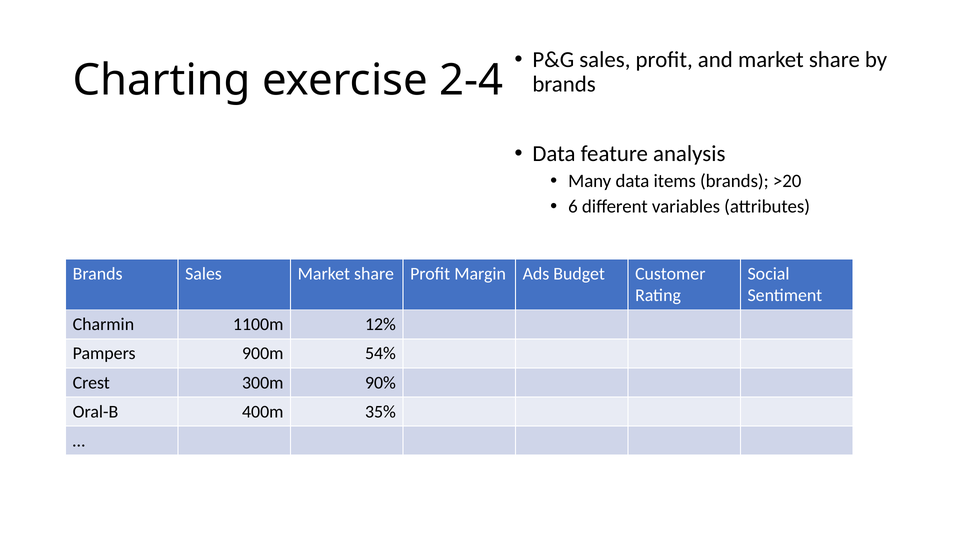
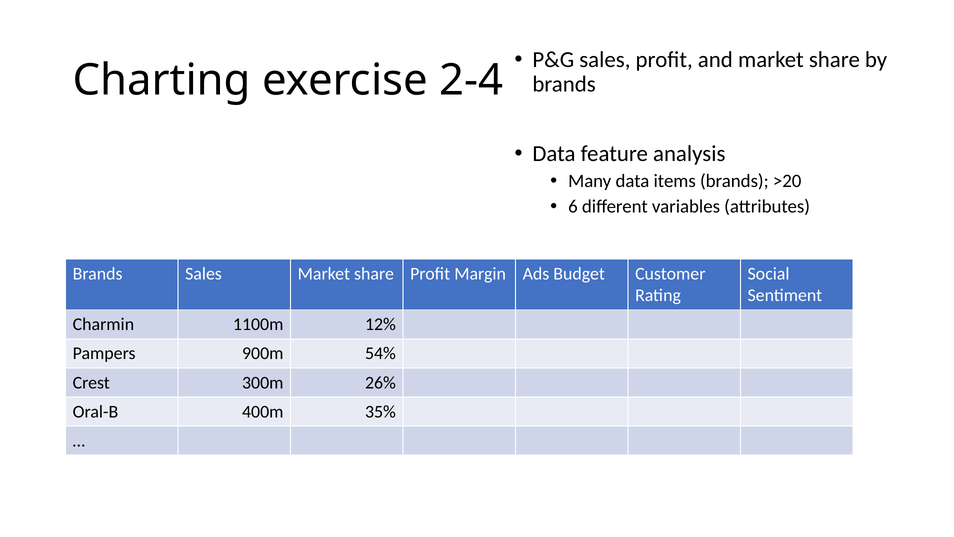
90%: 90% -> 26%
